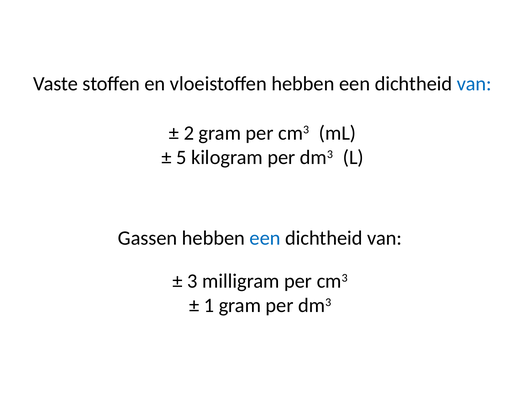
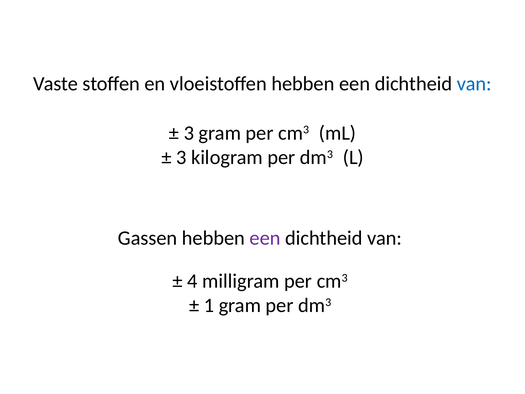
2 at (189, 133): 2 -> 3
5 at (181, 157): 5 -> 3
een at (265, 238) colour: blue -> purple
3: 3 -> 4
